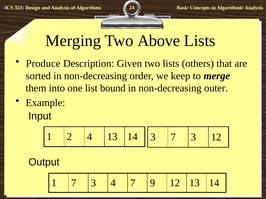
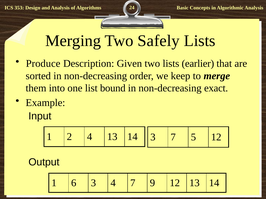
Above: Above -> Safely
others: others -> earlier
outer: outer -> exact
3 7 3: 3 -> 5
1 7: 7 -> 6
